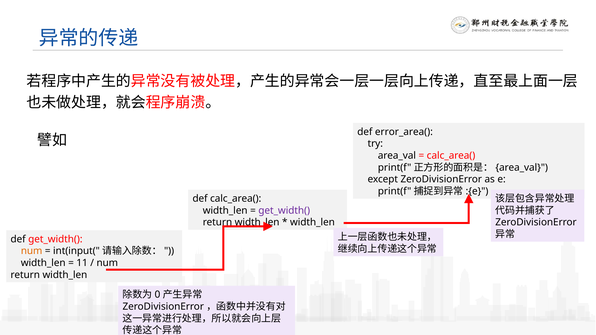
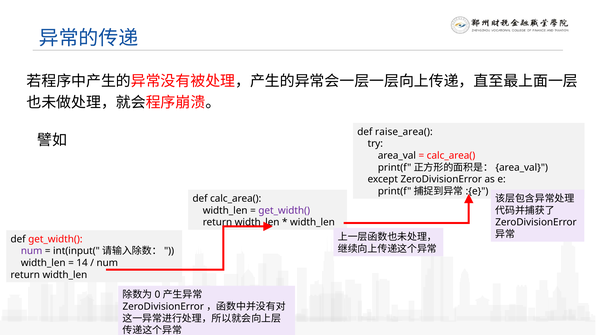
error_area(: error_area( -> raise_area(
num at (32, 251) colour: orange -> purple
11: 11 -> 14
